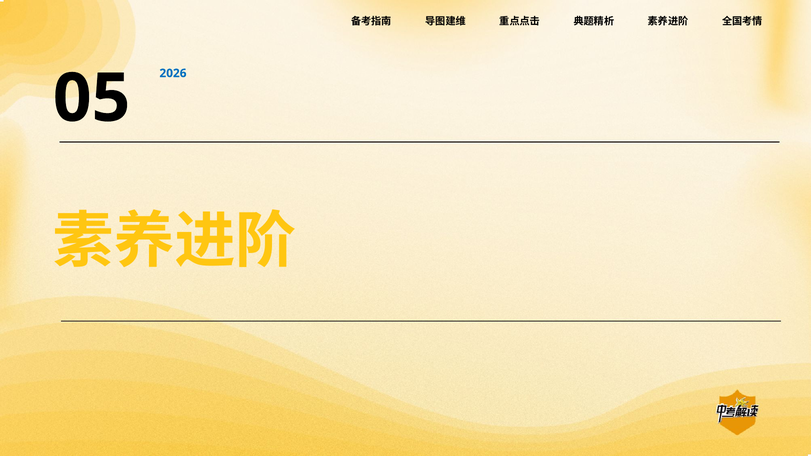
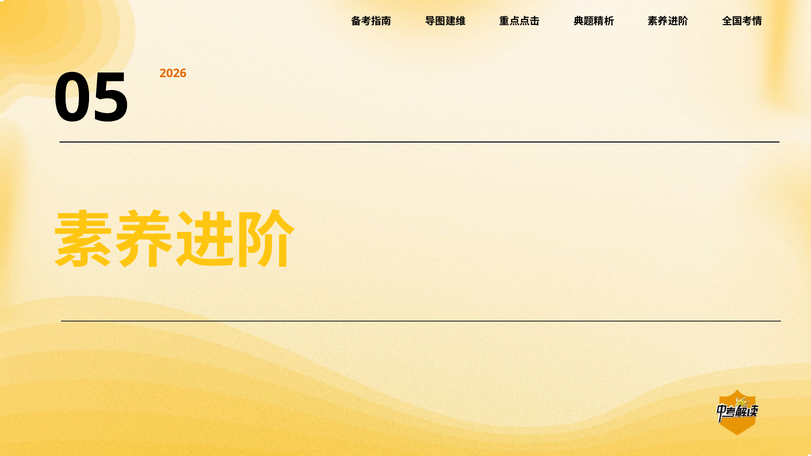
2026 colour: blue -> orange
